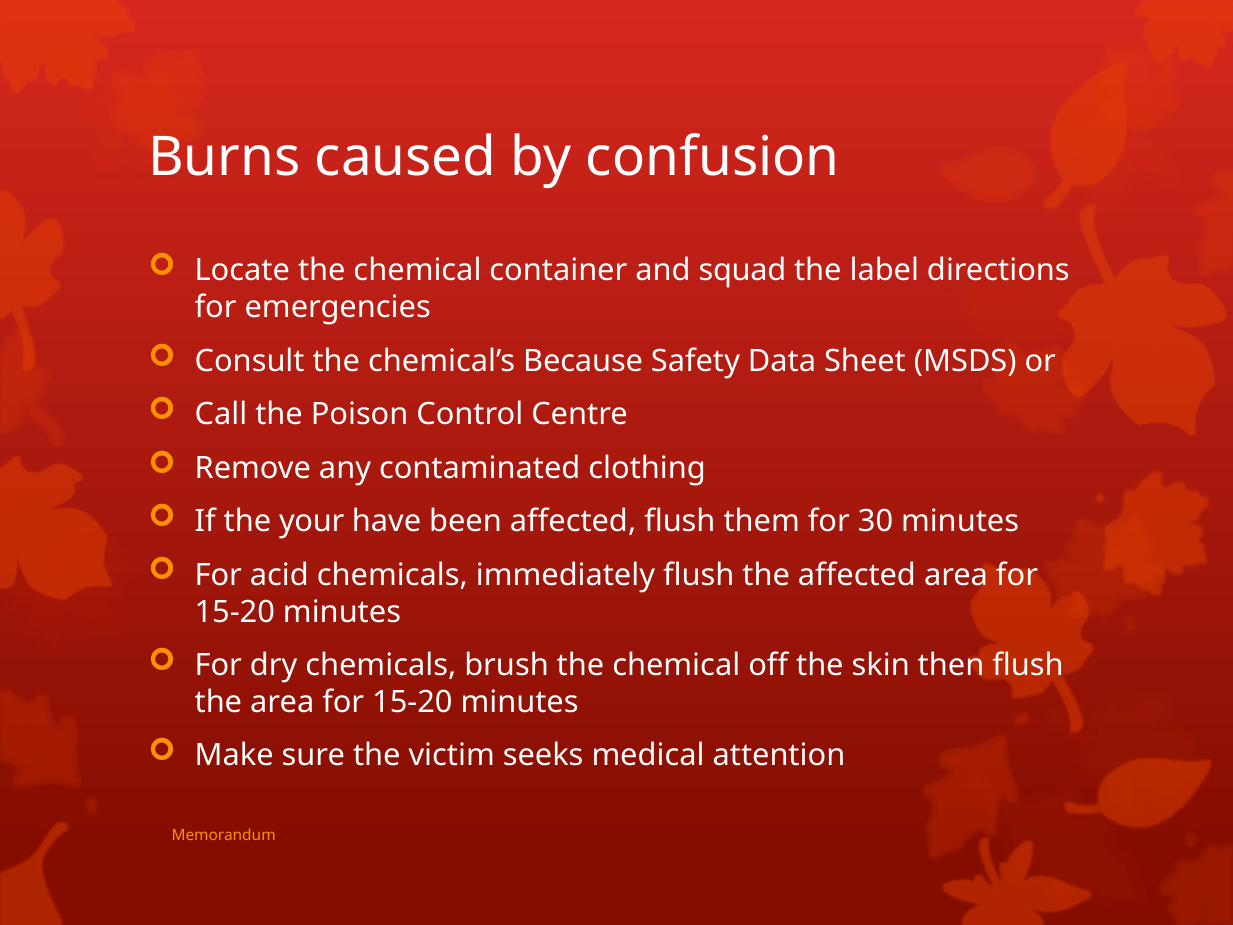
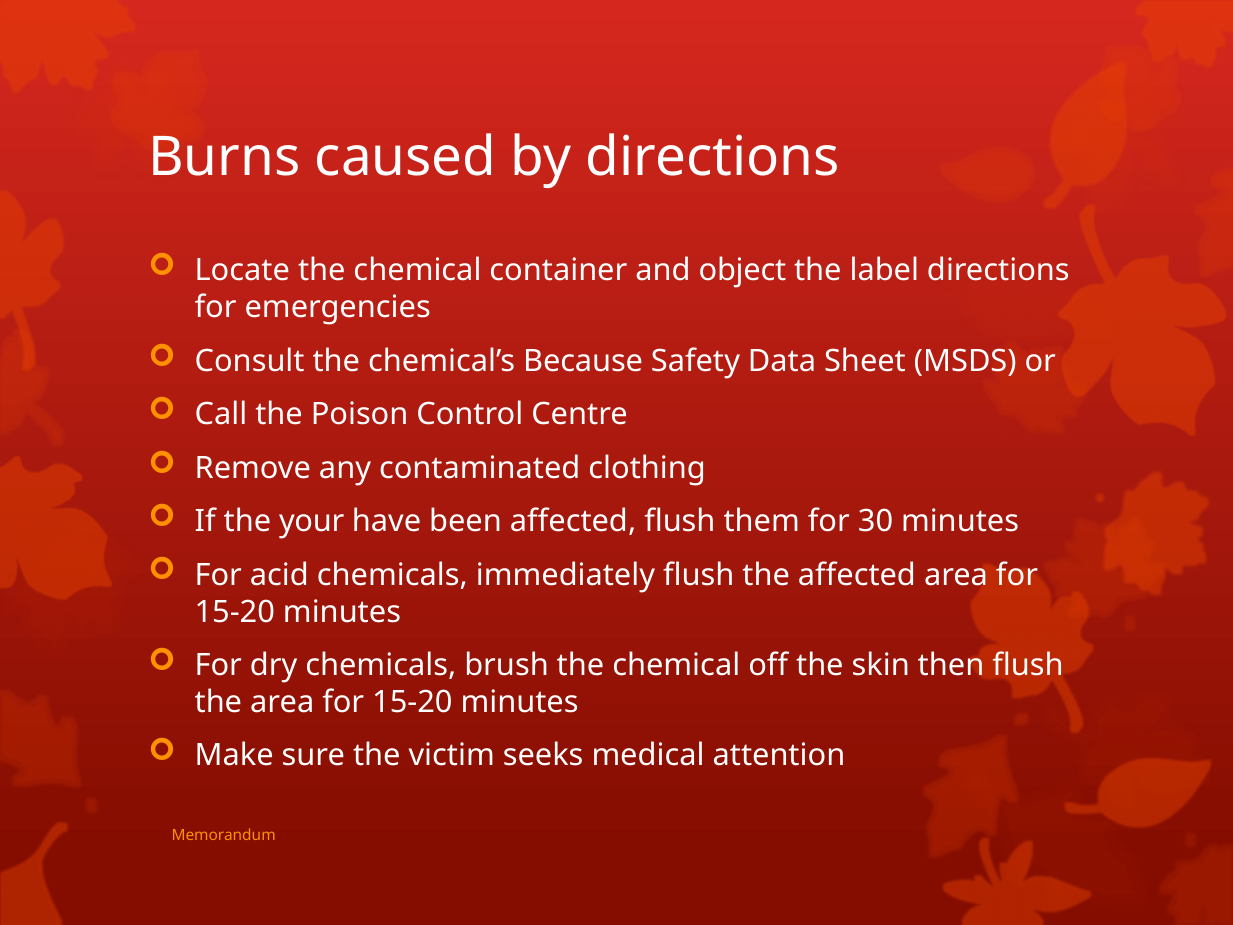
by confusion: confusion -> directions
squad: squad -> object
